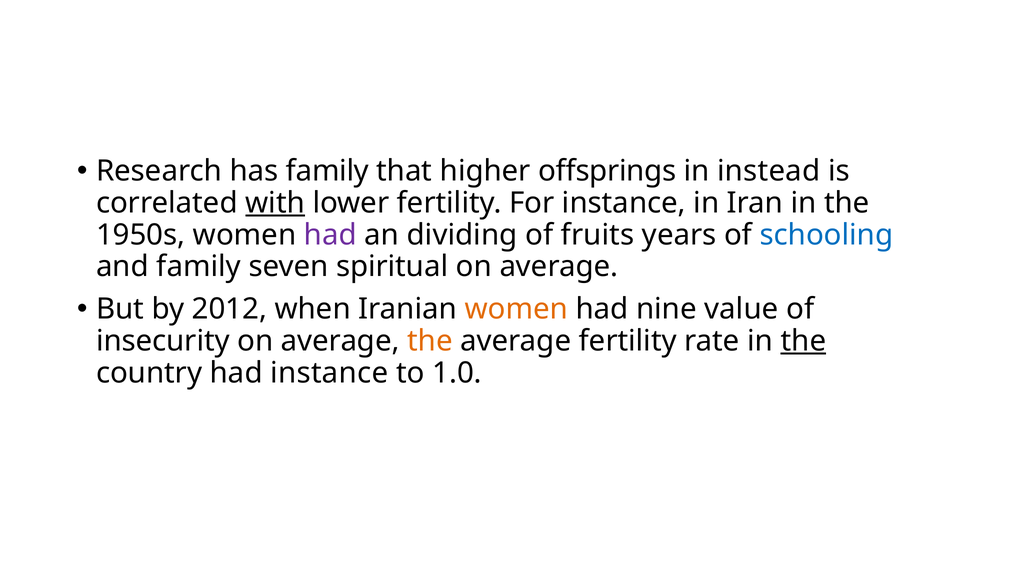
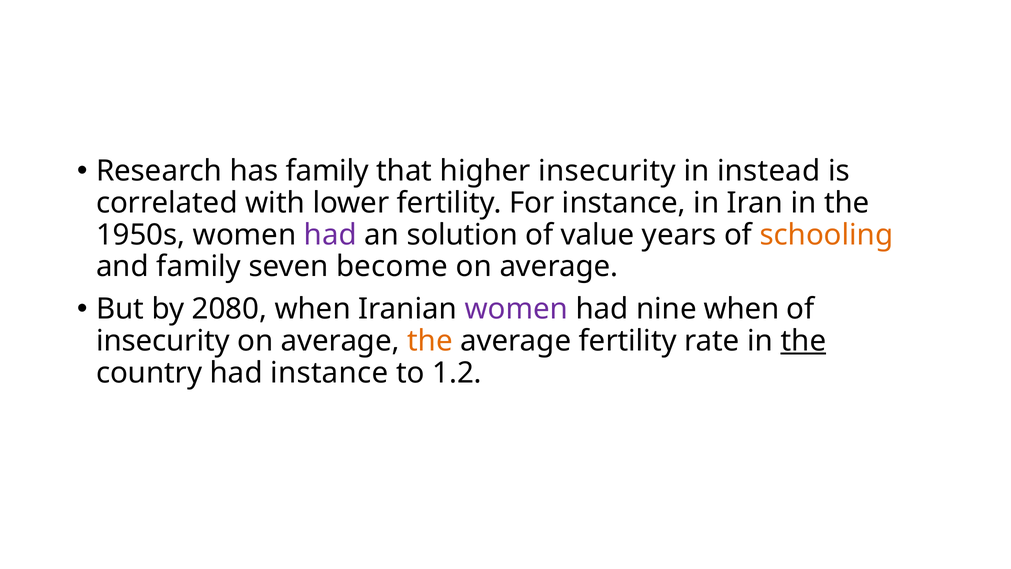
higher offsprings: offsprings -> insecurity
with underline: present -> none
dividing: dividing -> solution
fruits: fruits -> value
schooling colour: blue -> orange
spiritual: spiritual -> become
2012: 2012 -> 2080
women at (516, 309) colour: orange -> purple
nine value: value -> when
1.0: 1.0 -> 1.2
